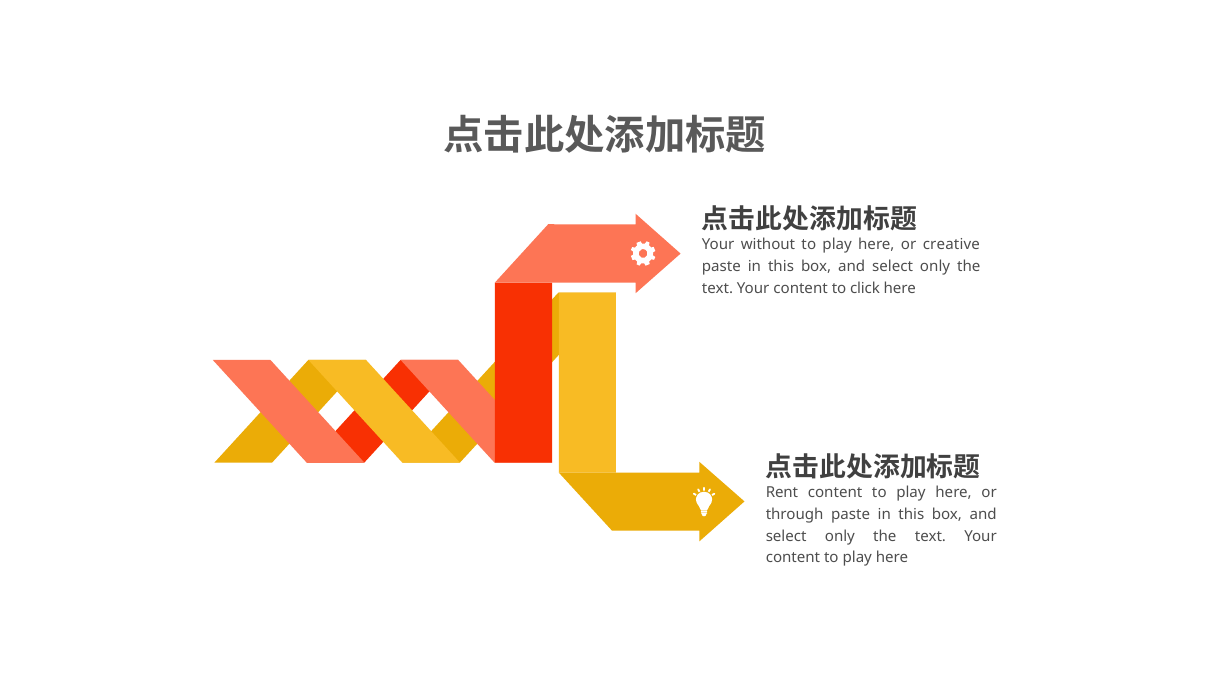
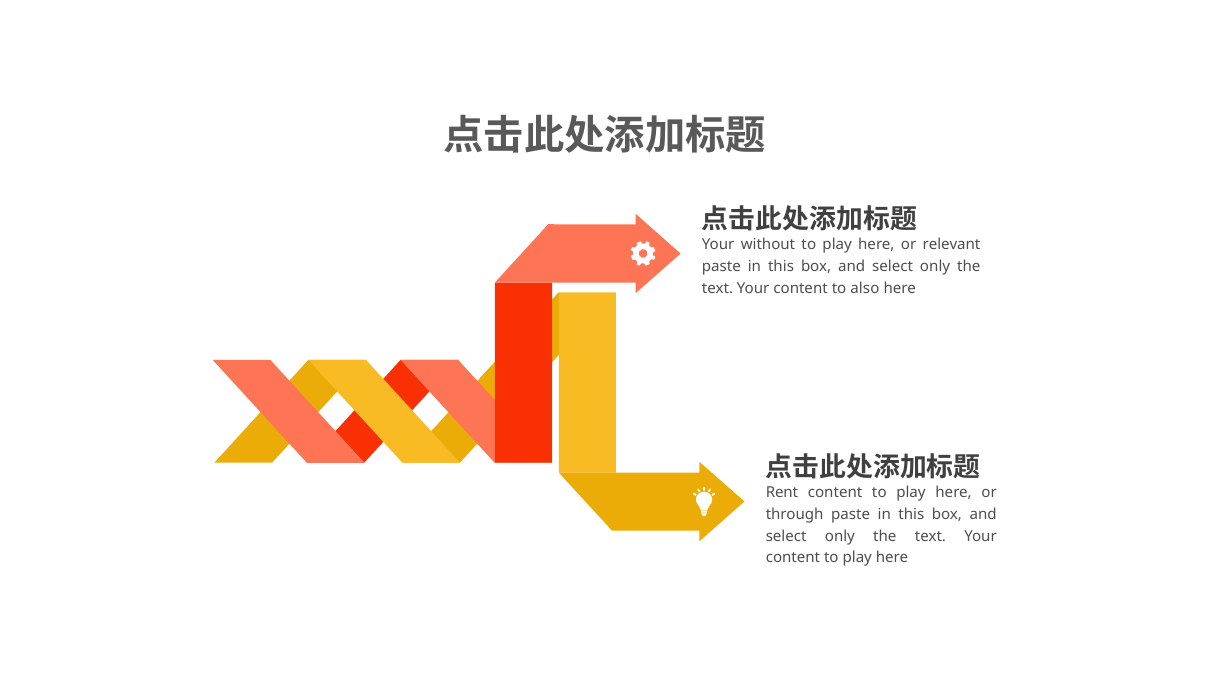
creative: creative -> relevant
click: click -> also
